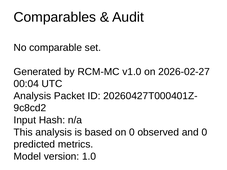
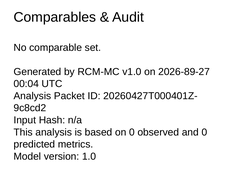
2026-02-27: 2026-02-27 -> 2026-89-27
